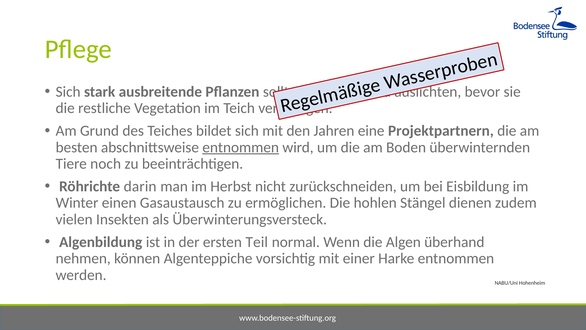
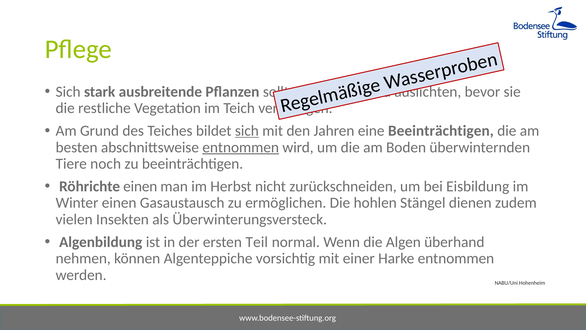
sich at (247, 131) underline: none -> present
eine Projektpartnern: Projektpartnern -> Beeinträchtigen
Röhrichte darin: darin -> einen
